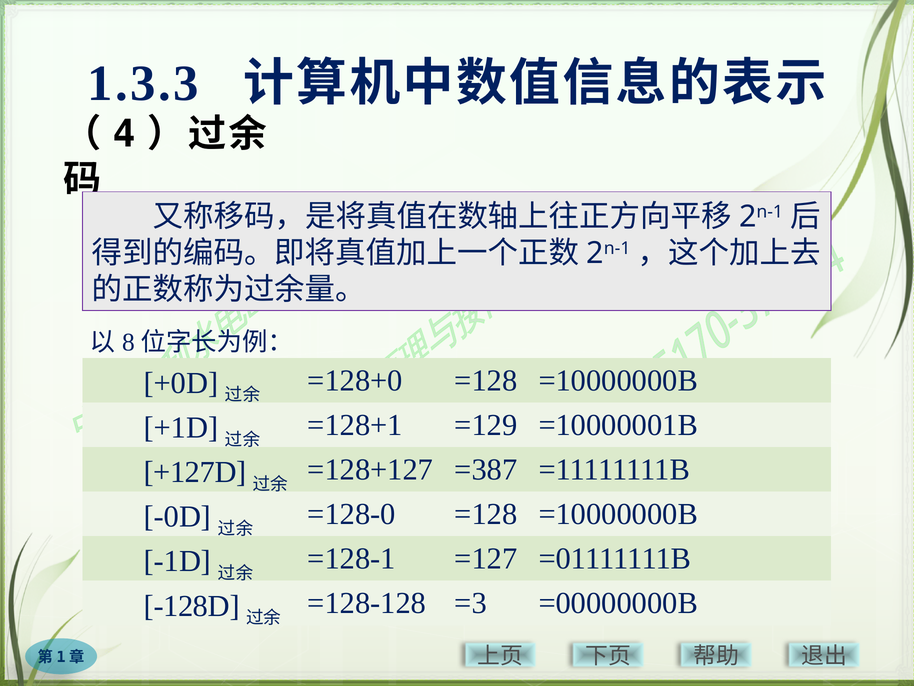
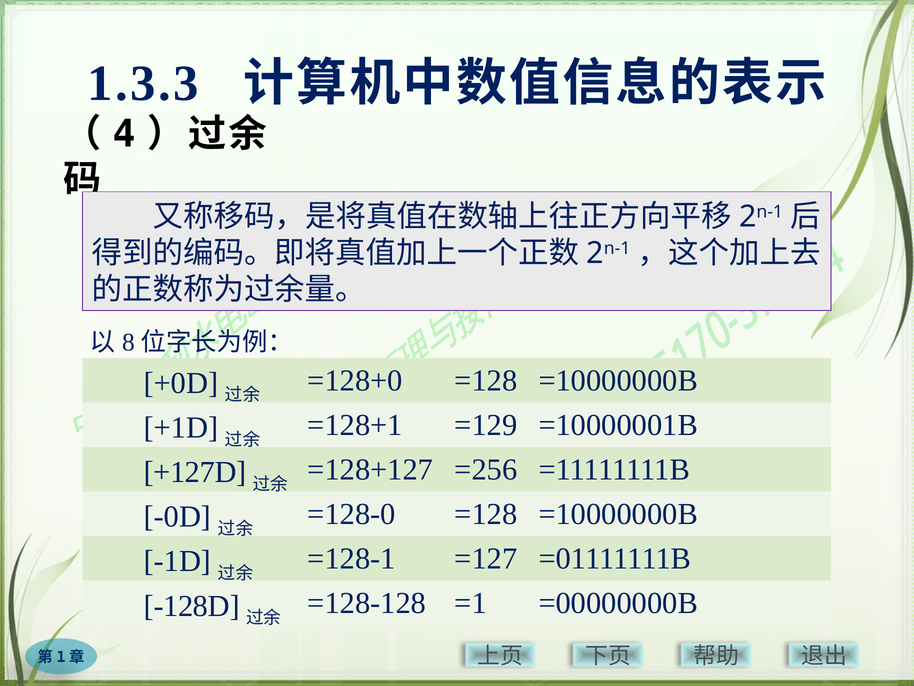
=387: =387 -> =256
=3: =3 -> =1
